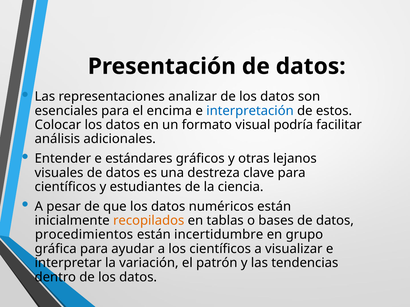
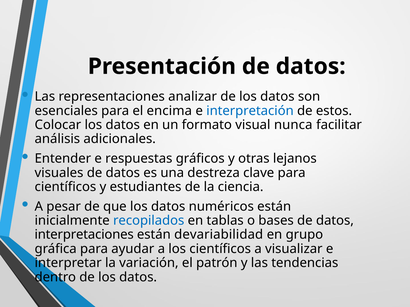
podría: podría -> nunca
estándares: estándares -> respuestas
recopilados colour: orange -> blue
procedimientos: procedimientos -> interpretaciones
incertidumbre: incertidumbre -> devariabilidad
